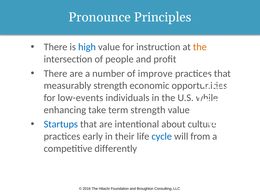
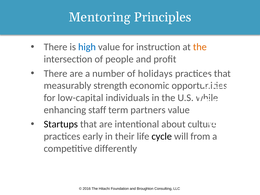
Pronounce: Pronounce -> Mentoring
improve: improve -> holidays
low-events: low-events -> low-capital
take: take -> staff
term strength: strength -> partners
Startups colour: blue -> black
cycle colour: blue -> black
